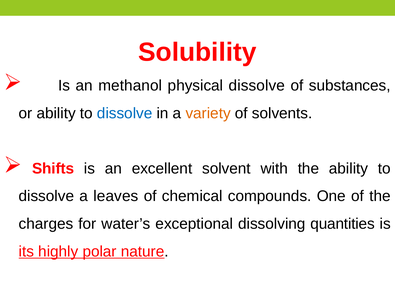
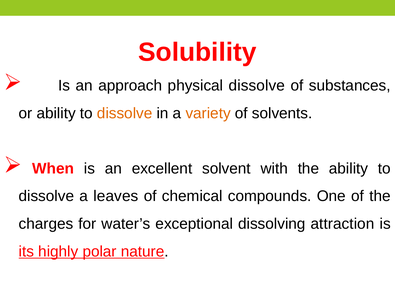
methanol: methanol -> approach
dissolve at (125, 113) colour: blue -> orange
Shifts: Shifts -> When
quantities: quantities -> attraction
